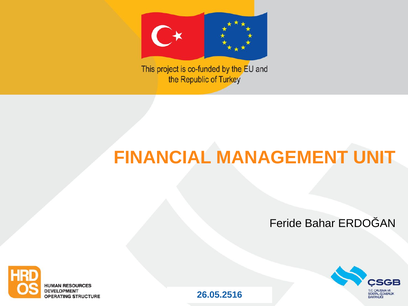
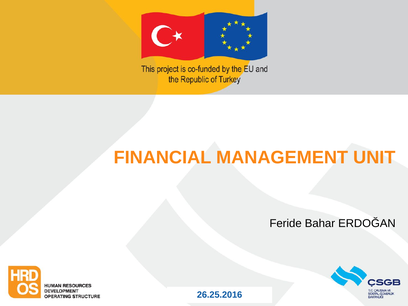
26.05.2516: 26.05.2516 -> 26.25.2016
